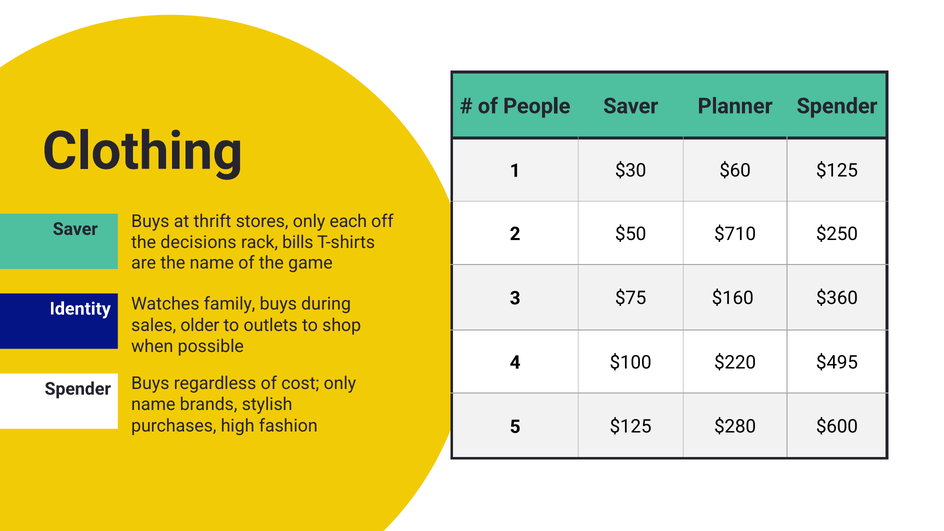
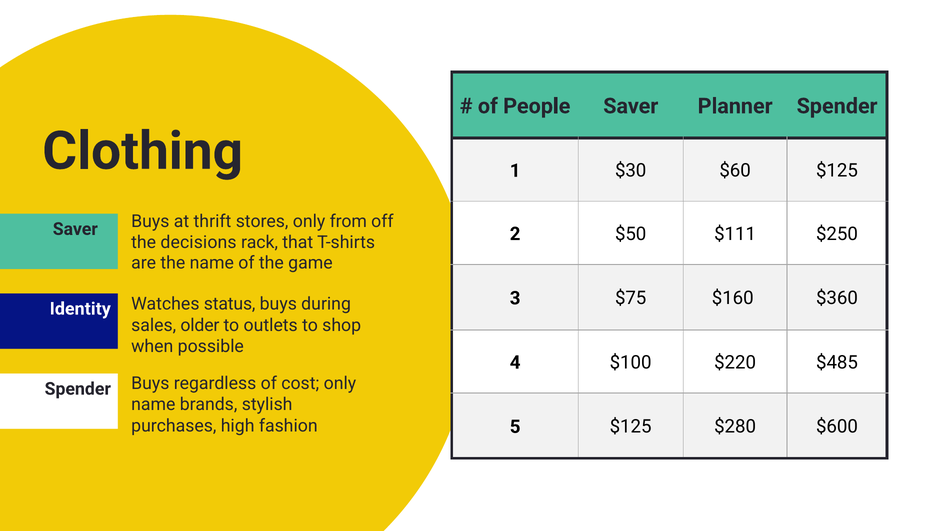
each: each -> from
$710: $710 -> $111
bills: bills -> that
family: family -> status
$495: $495 -> $485
